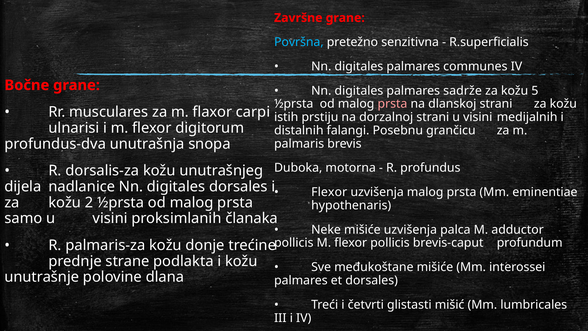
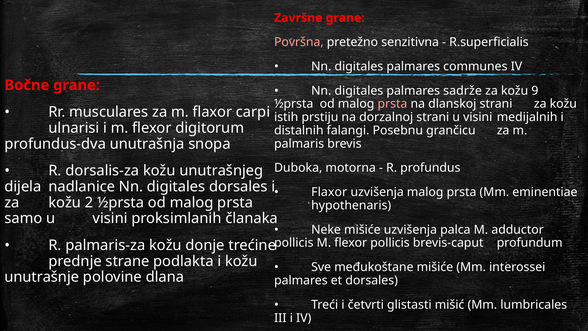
Površna colour: light blue -> pink
5: 5 -> 9
Flexor at (329, 192): Flexor -> Flaxor
